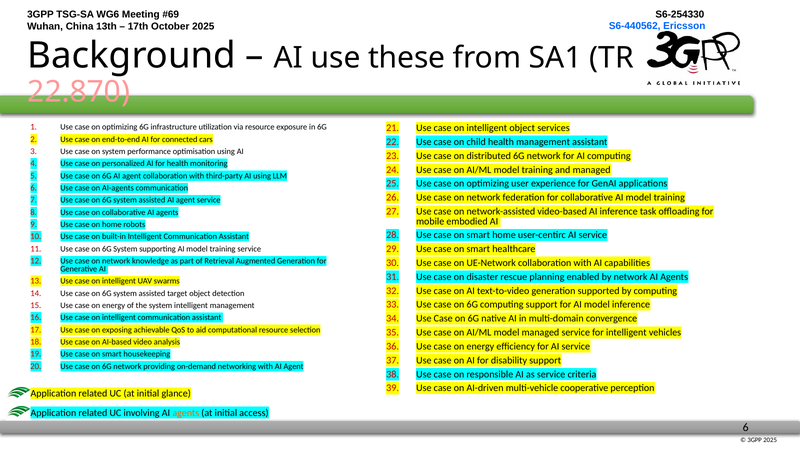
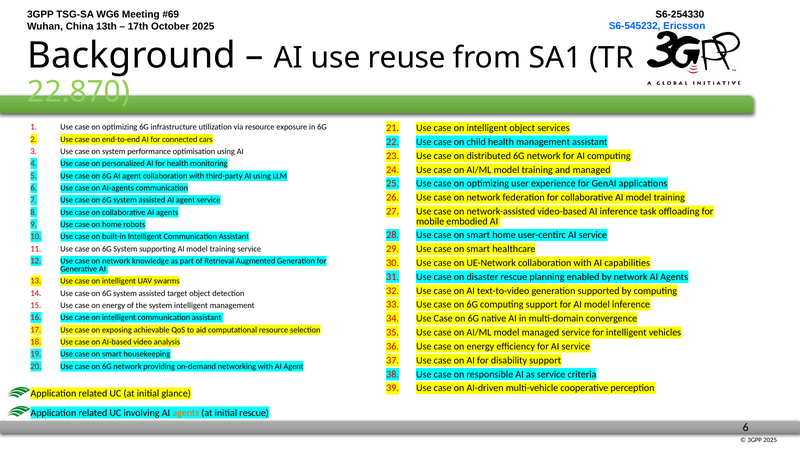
S6-440562: S6-440562 -> S6-545232
these: these -> reuse
22.870 colour: pink -> light green
initial access: access -> rescue
